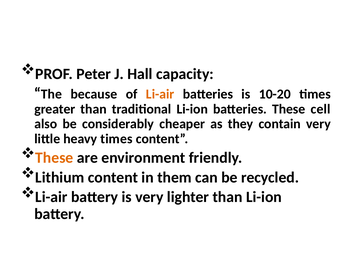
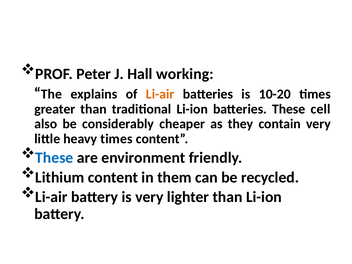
capacity: capacity -> working
because: because -> explains
These at (54, 158) colour: orange -> blue
